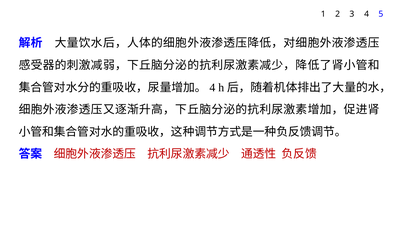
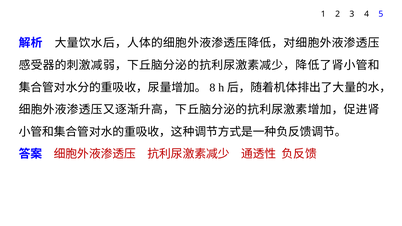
4 at (212, 88): 4 -> 8
